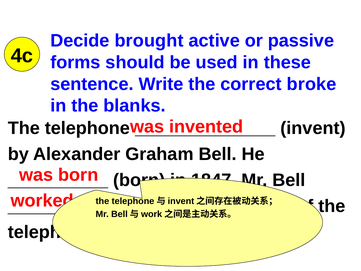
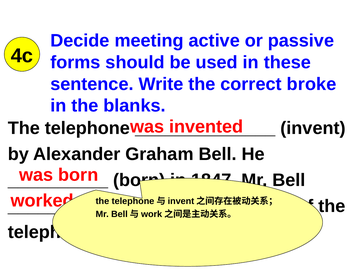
brought: brought -> meeting
